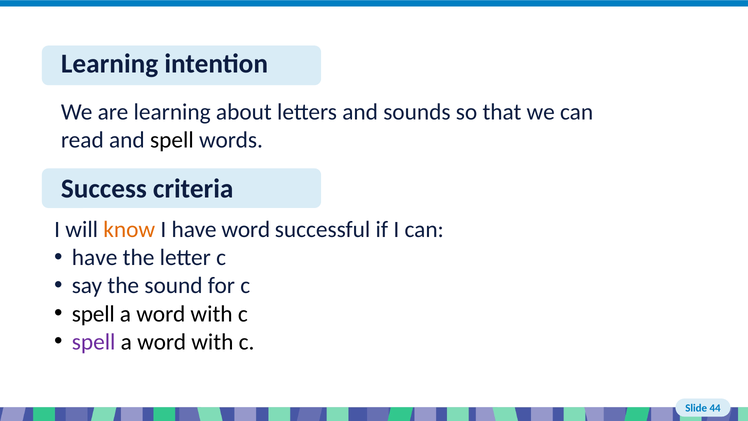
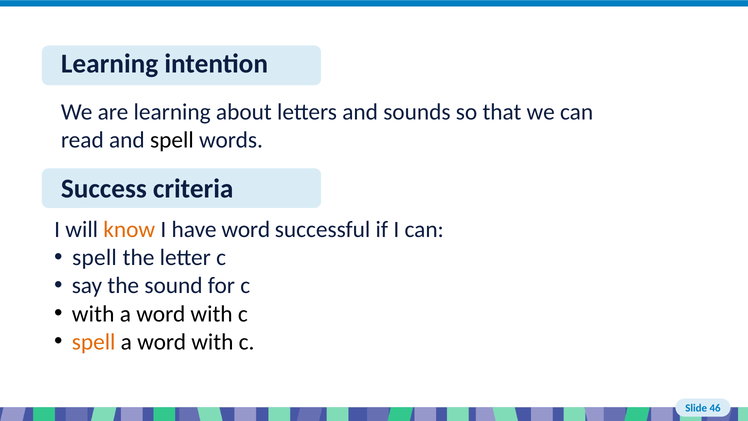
have at (95, 258): have -> spell
spell at (93, 314): spell -> with
spell at (94, 342) colour: purple -> orange
44: 44 -> 46
